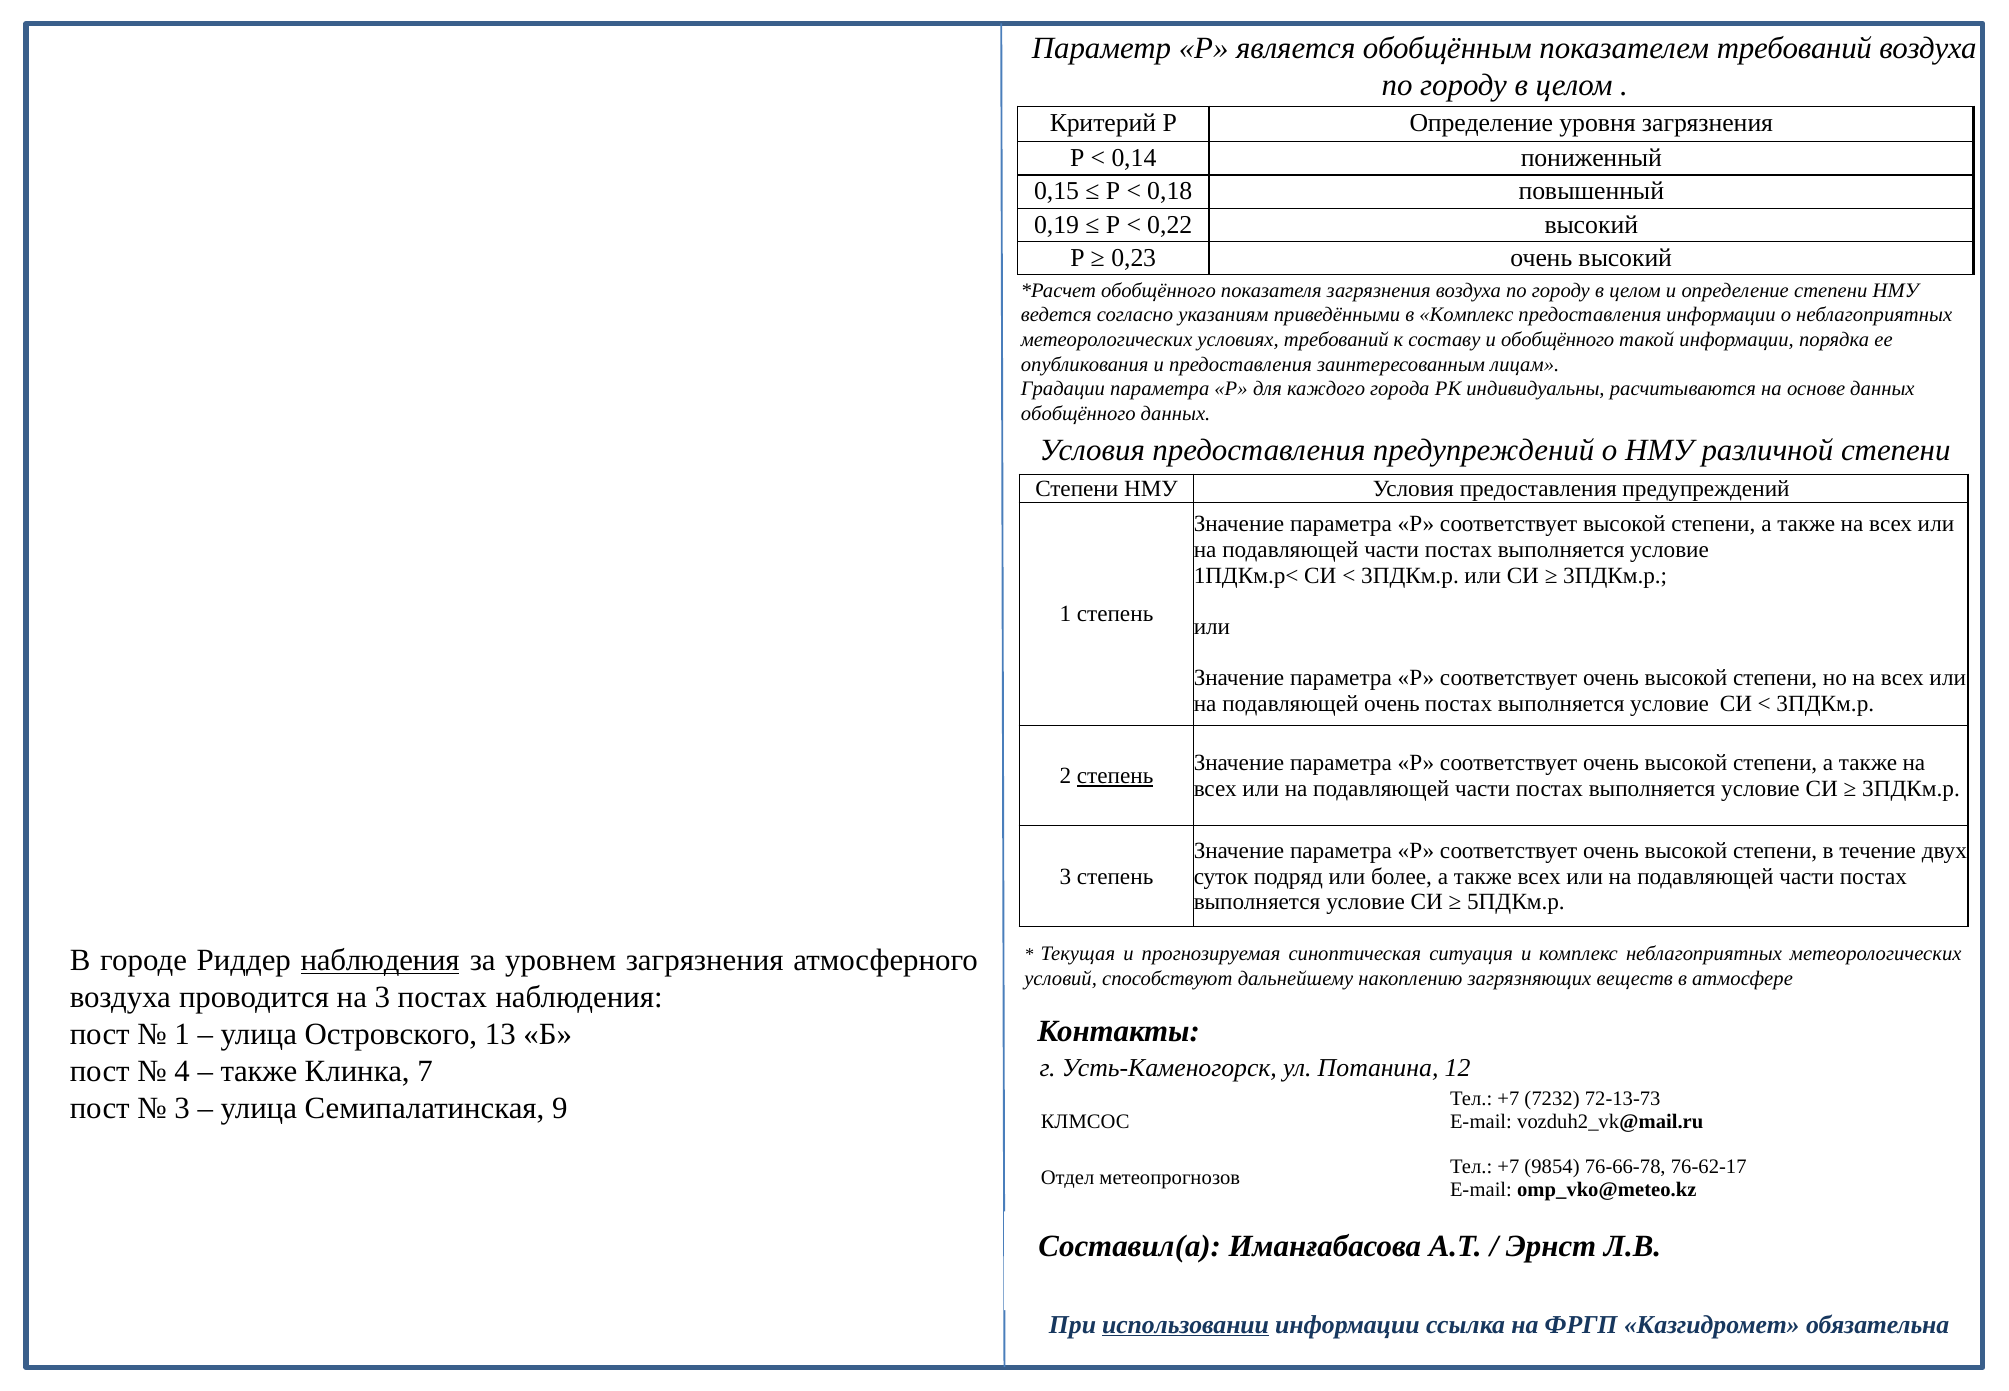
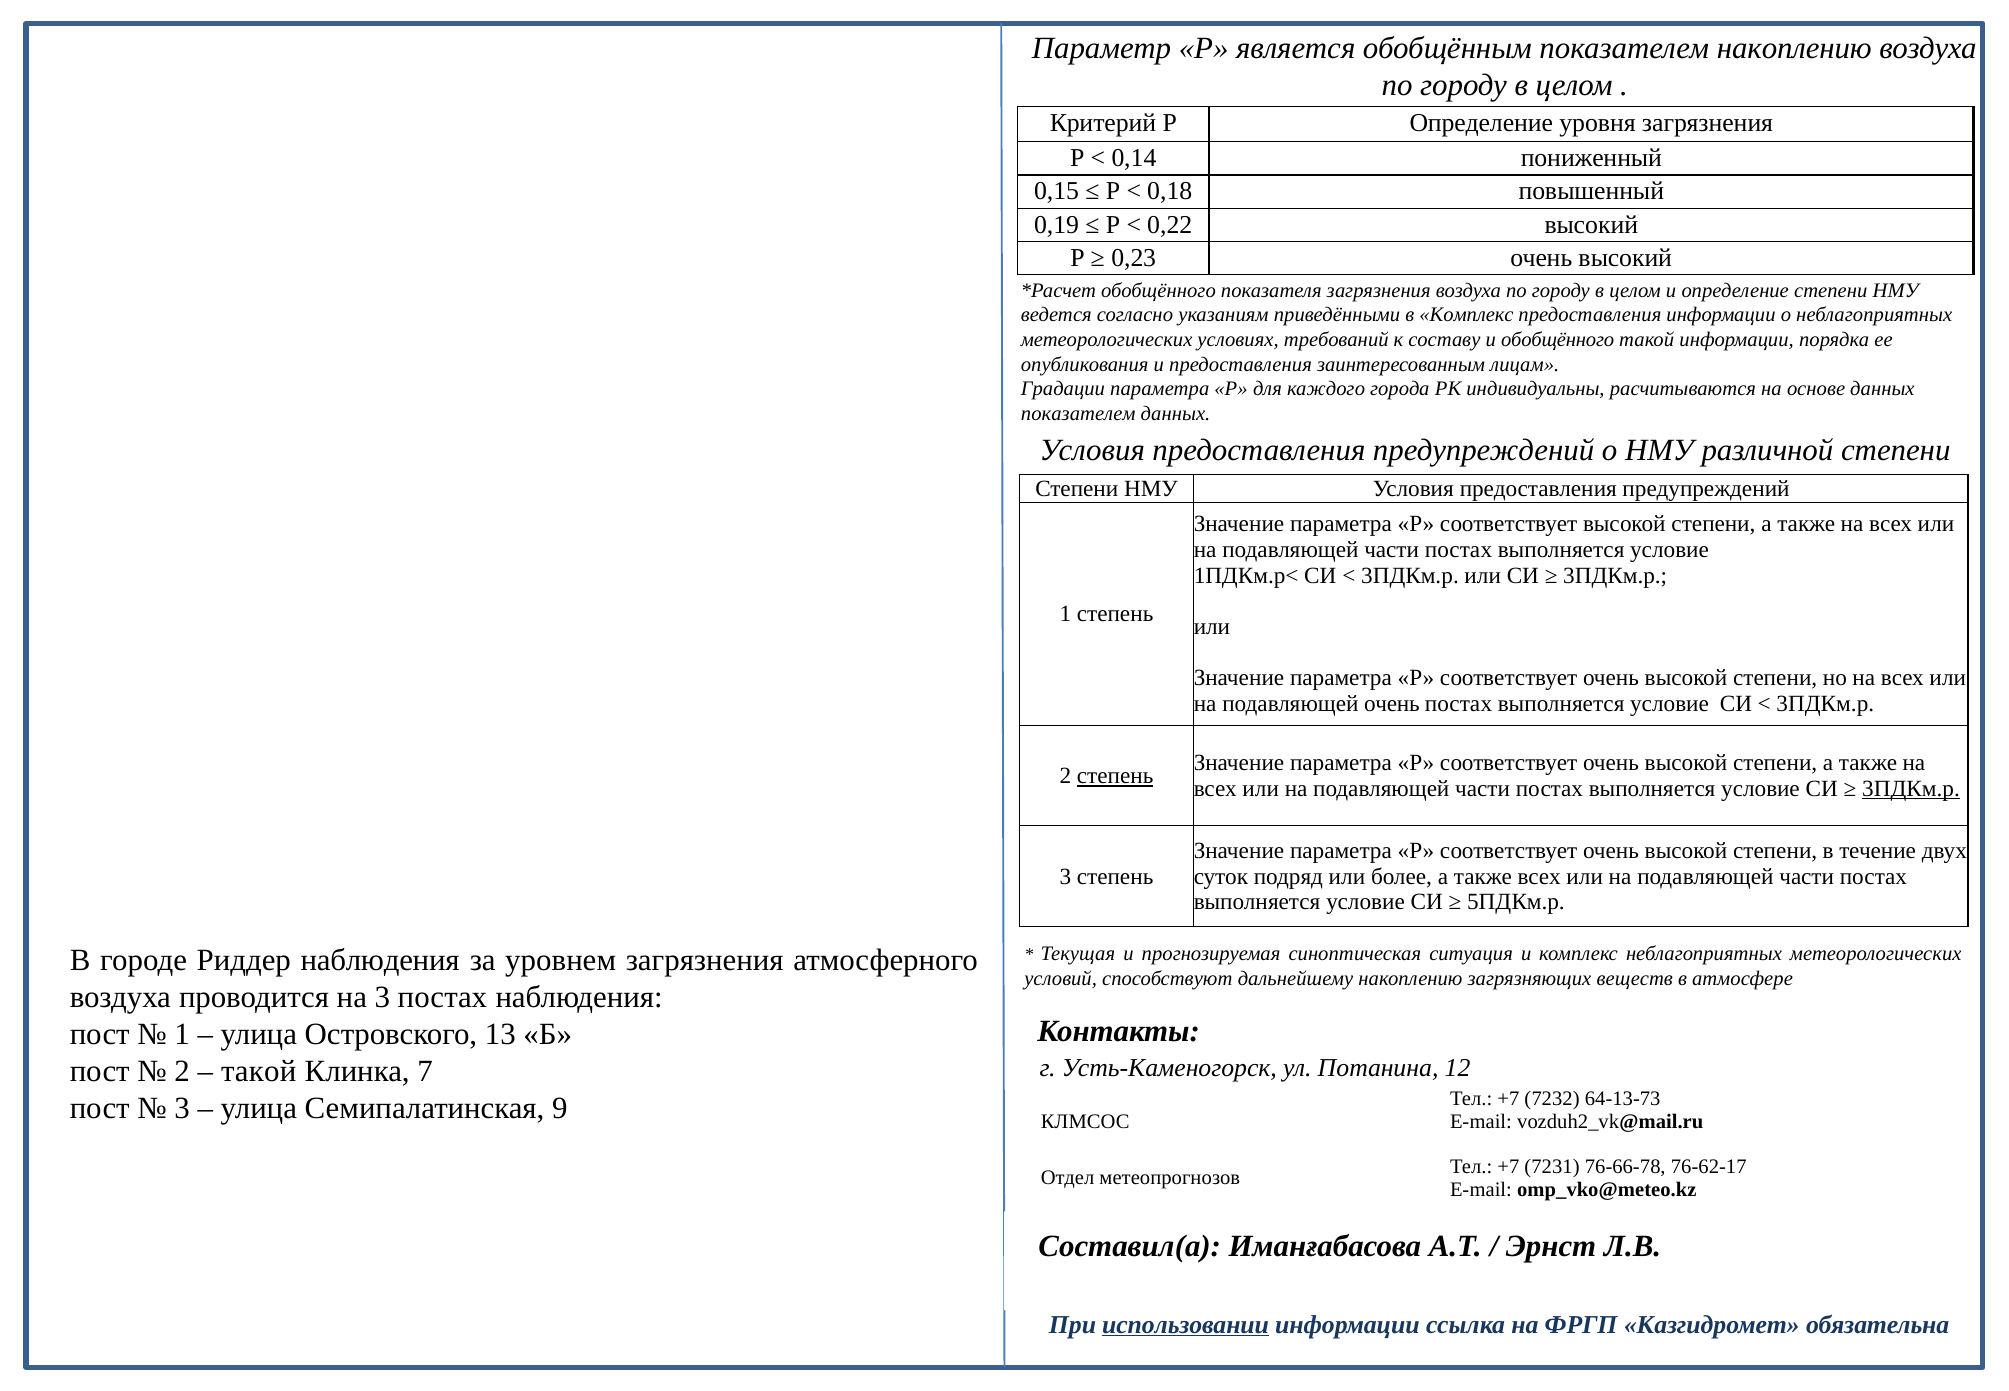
показателем требований: требований -> накоплению
обобщённого at (1078, 414): обобщённого -> показателем
3ПДКм.р at (1911, 789) underline: none -> present
наблюдения at (380, 960) underline: present -> none
4 at (182, 1071): 4 -> 2
также at (259, 1071): также -> такой
72-13-73: 72-13-73 -> 64-13-73
9854: 9854 -> 7231
